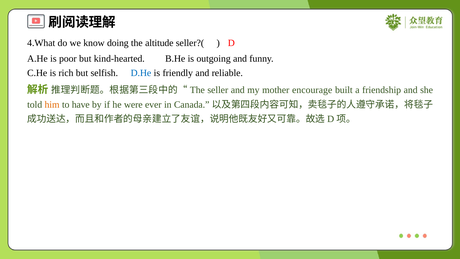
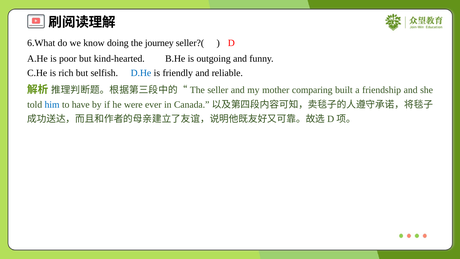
4.What: 4.What -> 6.What
altitude: altitude -> journey
encourage: encourage -> comparing
him colour: orange -> blue
